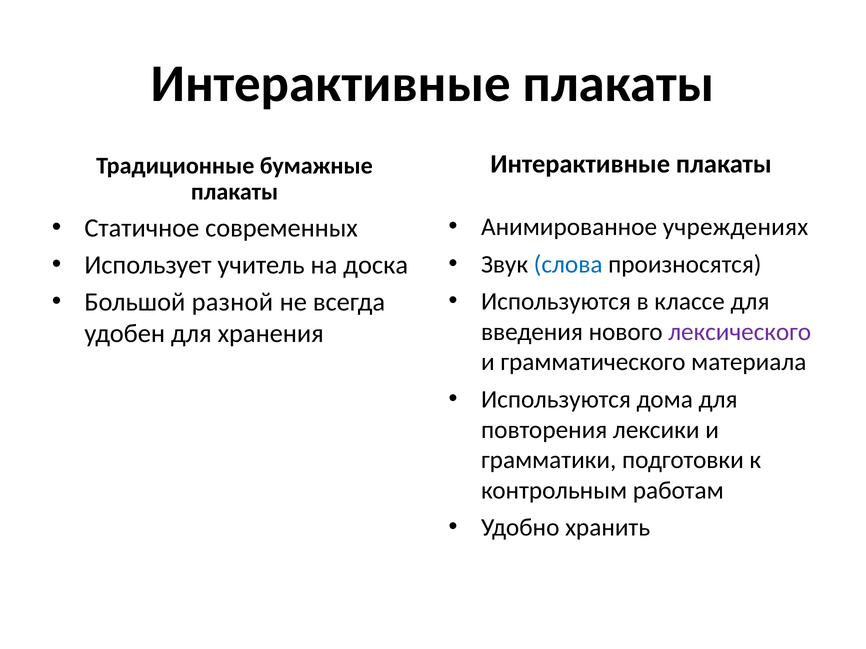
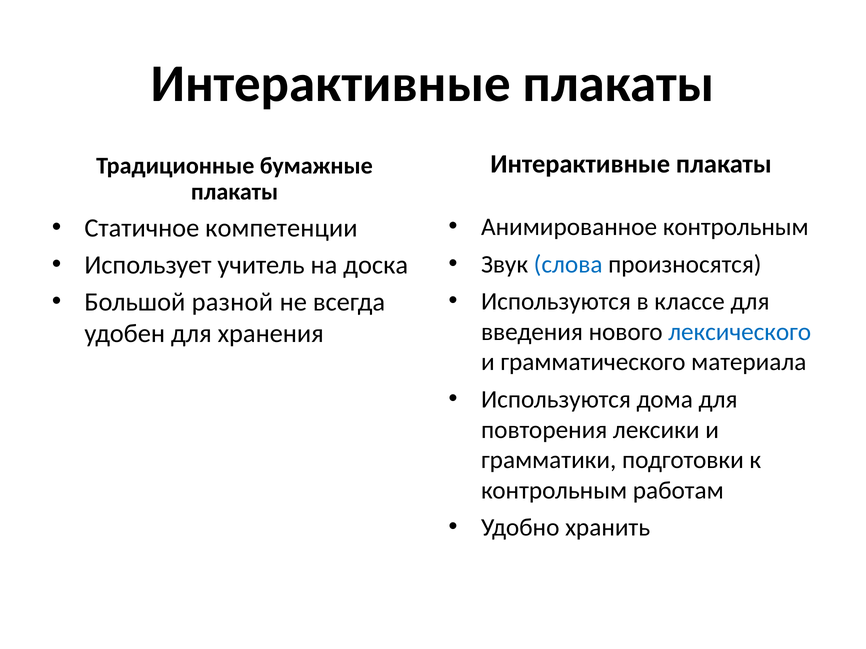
Анимированное учреждениях: учреждениях -> контрольным
современных: современных -> компетенции
лексического colour: purple -> blue
